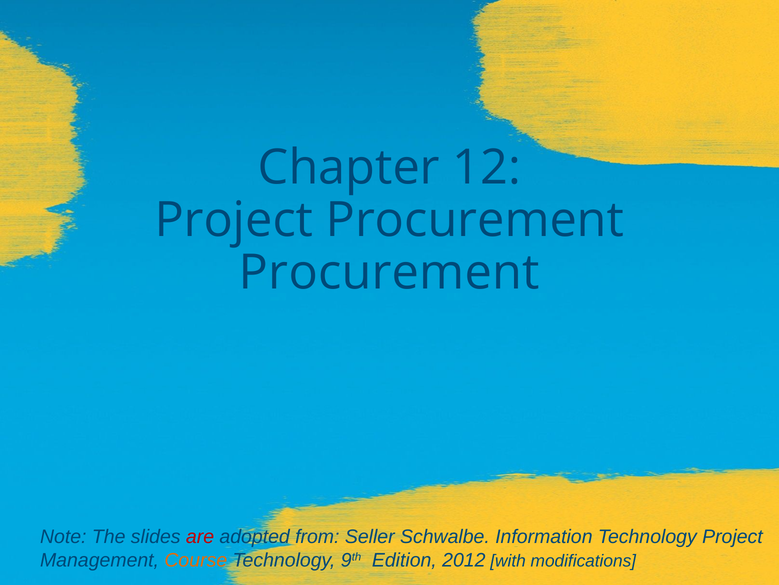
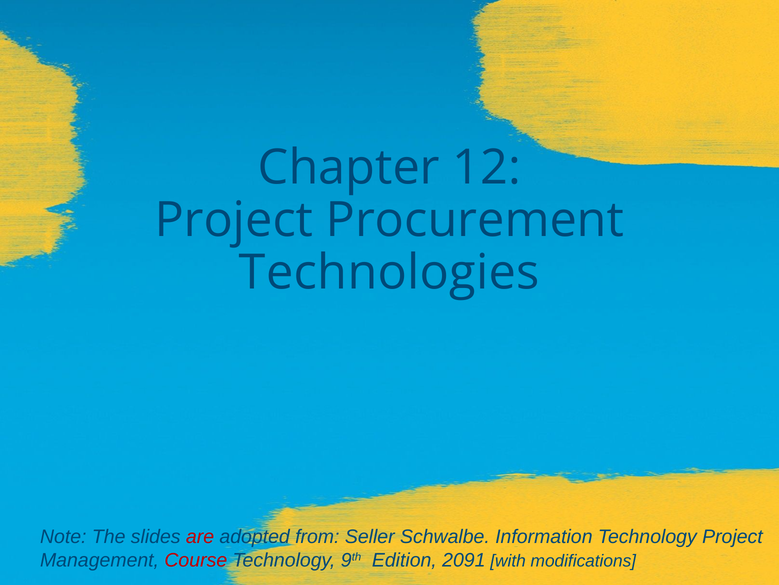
Procurement at (389, 272): Procurement -> Technologies
Course colour: orange -> red
2012: 2012 -> 2091
